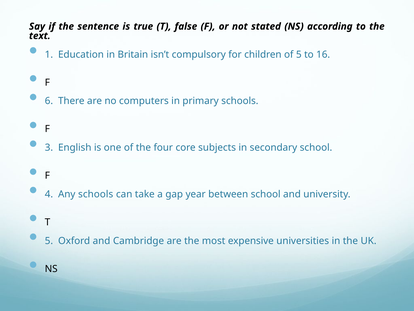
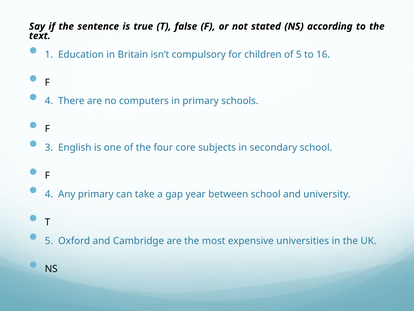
6 at (49, 101): 6 -> 4
Any schools: schools -> primary
